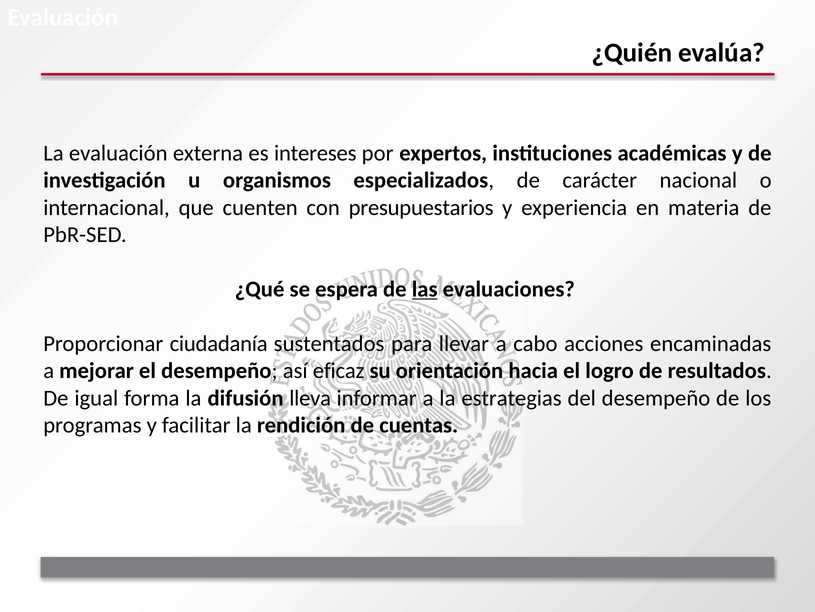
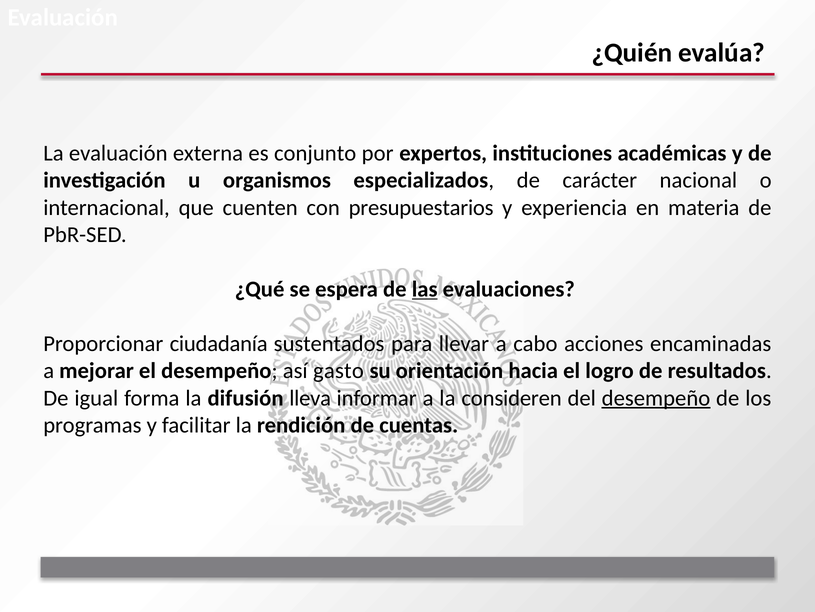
intereses: intereses -> conjunto
eficaz: eficaz -> gasto
estrategias: estrategias -> consideren
desempeño at (656, 398) underline: none -> present
